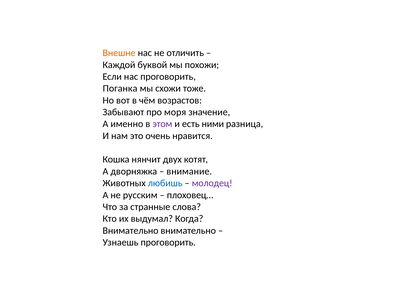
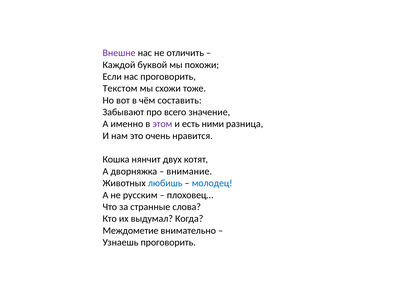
Внешне colour: orange -> purple
Поганка: Поганка -> Текстом
возрастов: возрастов -> составить
моря: моря -> всего
молодец colour: purple -> blue
Внимательно at (131, 231): Внимательно -> Междометие
